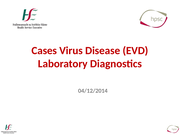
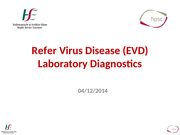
Cases: Cases -> Refer
